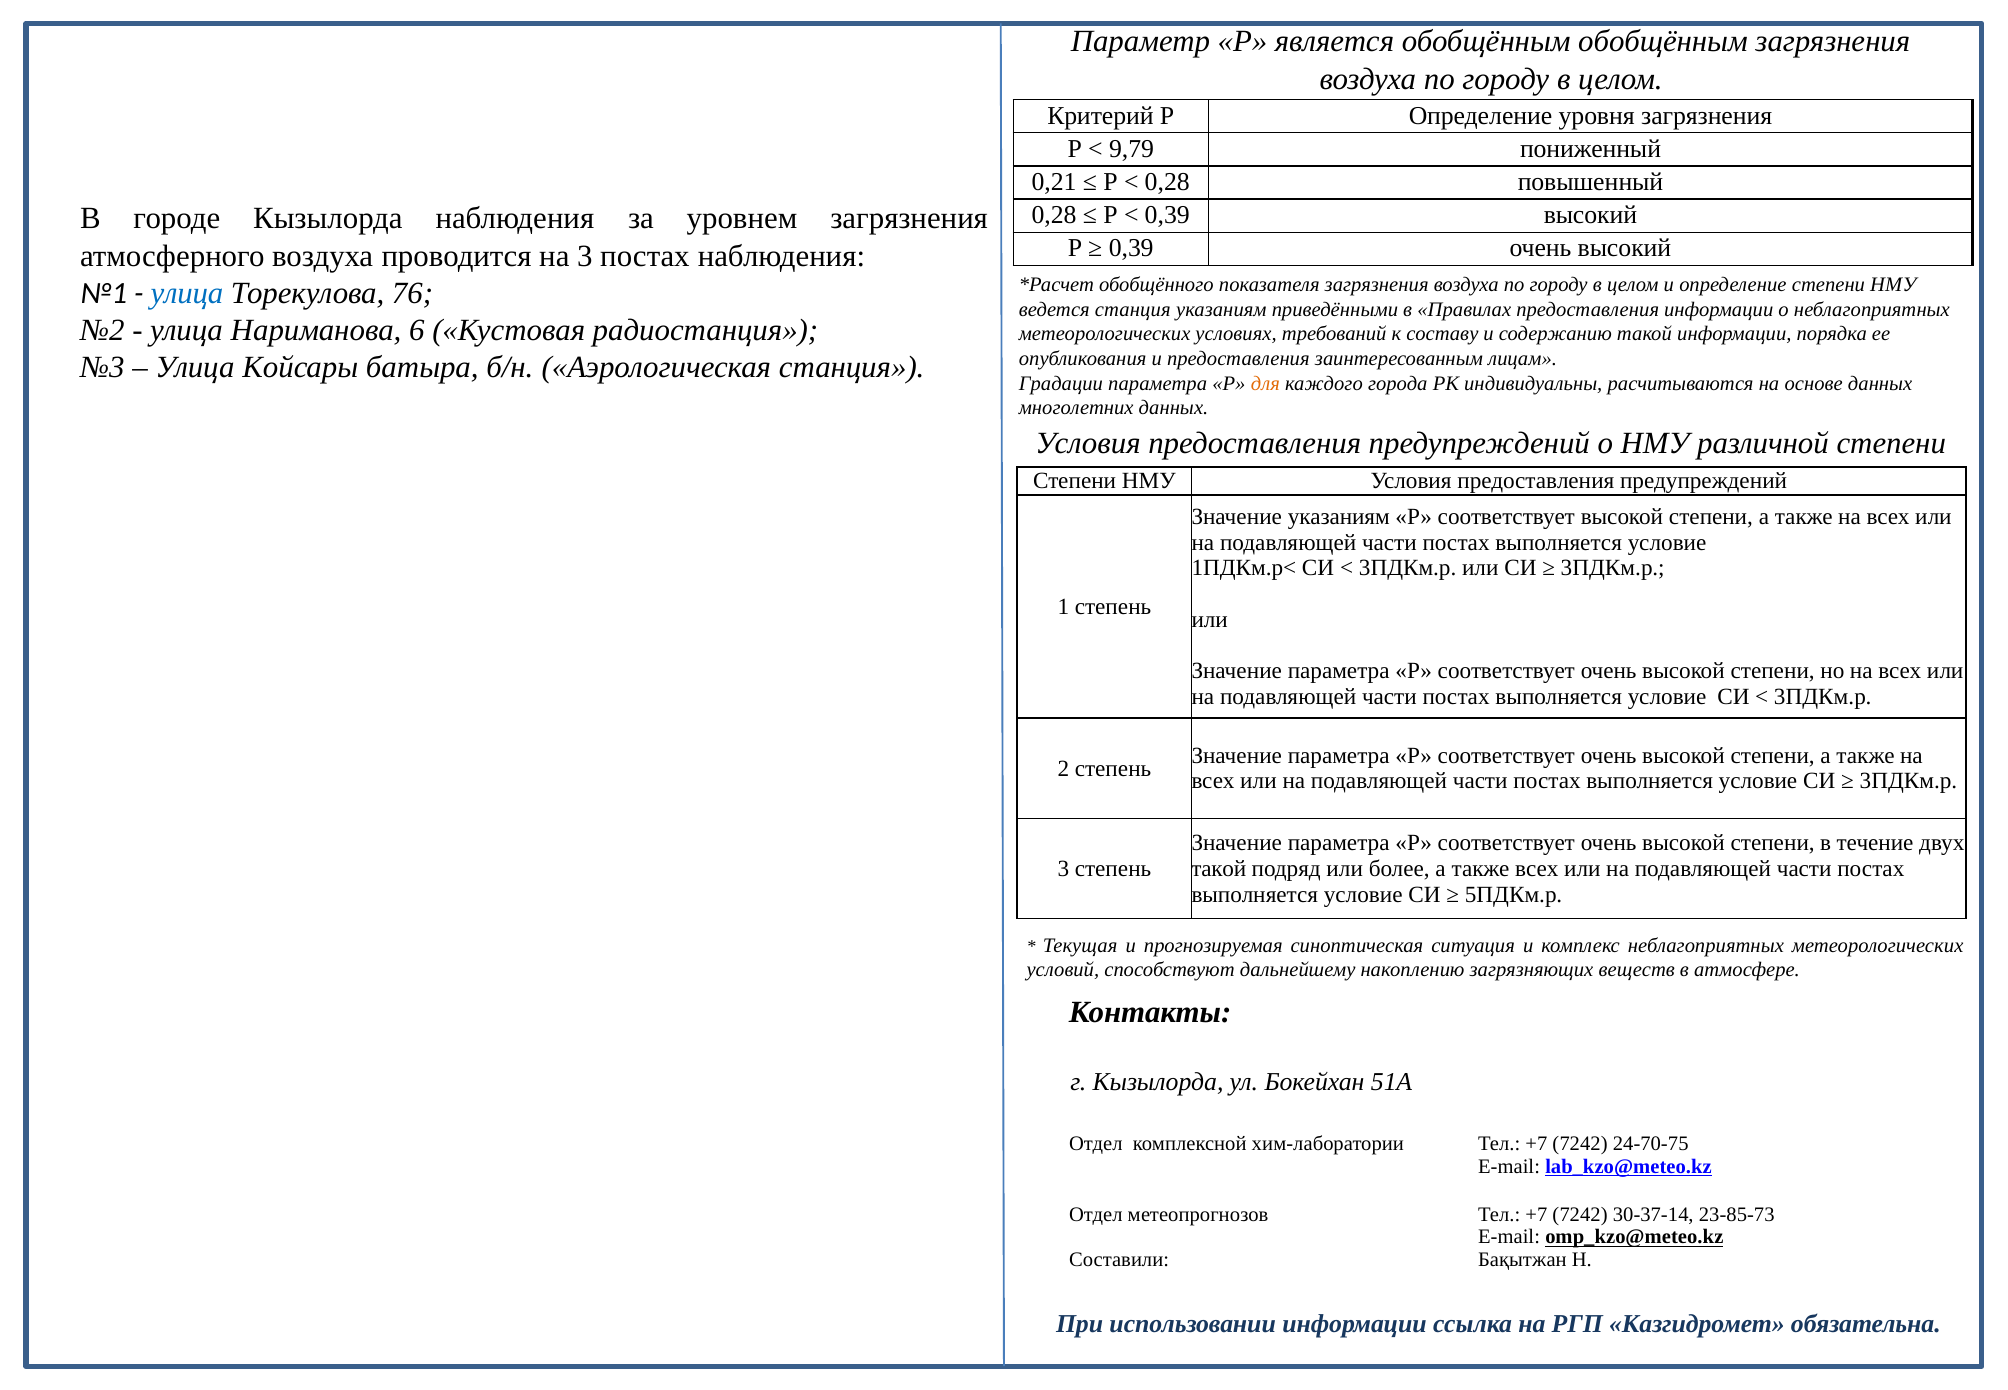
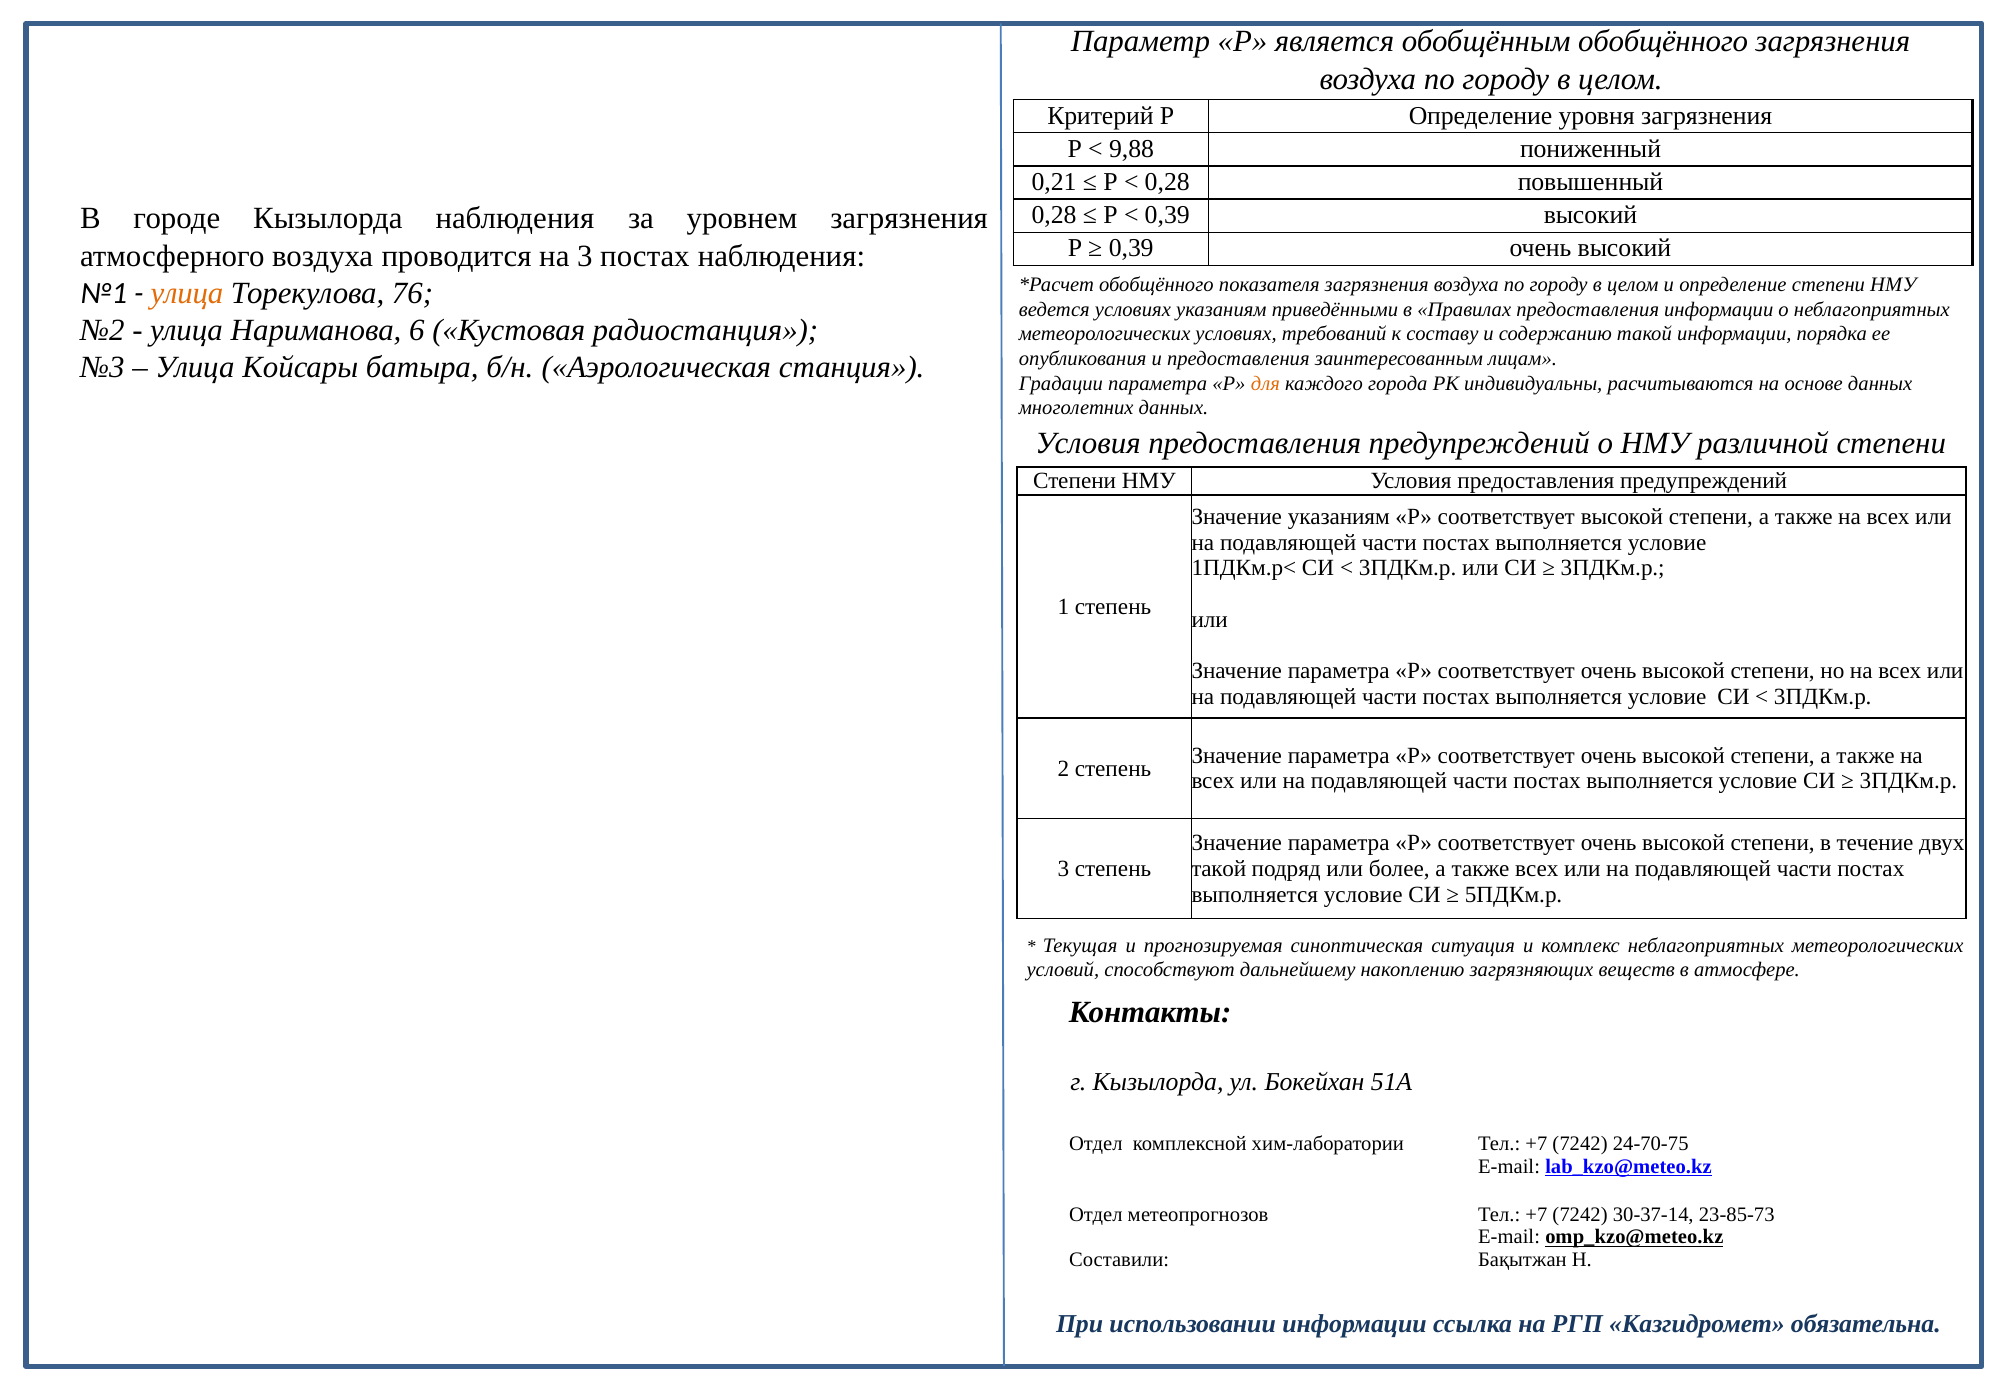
обобщённым обобщённым: обобщённым -> обобщённого
9,79: 9,79 -> 9,88
улица at (187, 293) colour: blue -> orange
ведется станция: станция -> условиях
